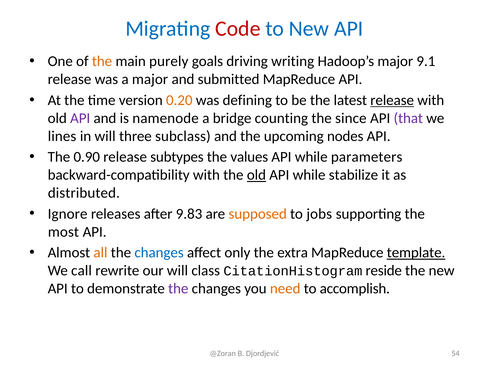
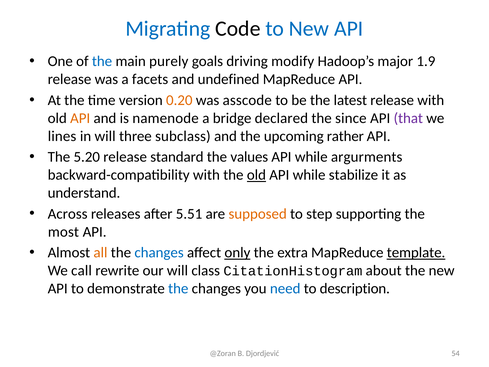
Code colour: red -> black
the at (102, 61) colour: orange -> blue
writing: writing -> modify
9.1: 9.1 -> 1.9
a major: major -> facets
submitted: submitted -> undefined
defining: defining -> asscode
release at (392, 100) underline: present -> none
API at (80, 118) colour: purple -> orange
counting: counting -> declared
nodes: nodes -> rather
0.90: 0.90 -> 5.20
subtypes: subtypes -> standard
parameters: parameters -> argurments
distributed: distributed -> understand
Ignore: Ignore -> Across
9.83: 9.83 -> 5.51
jobs: jobs -> step
only underline: none -> present
reside: reside -> about
the at (178, 288) colour: purple -> blue
need colour: orange -> blue
accomplish: accomplish -> description
